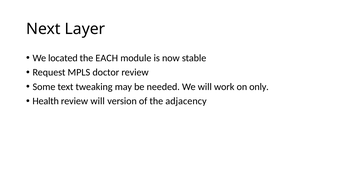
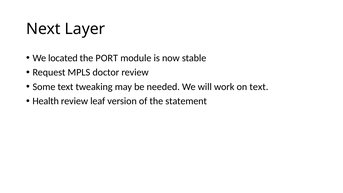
EACH: EACH -> PORT
on only: only -> text
review will: will -> leaf
adjacency: adjacency -> statement
